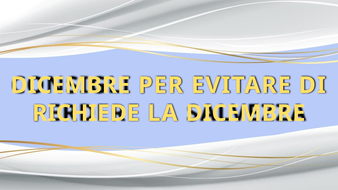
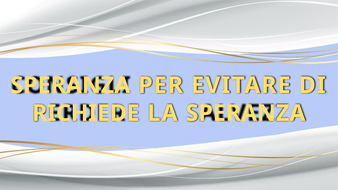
DICEMBRE at (70, 85): DICEMBRE -> SPERANZA
LA DICEMBRE: DICEMBRE -> SPERANZA
